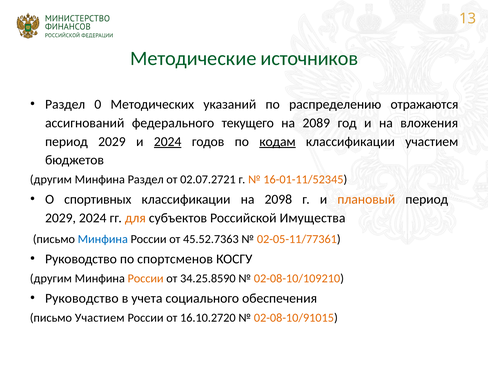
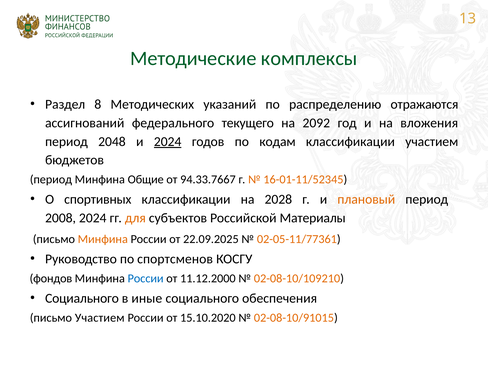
источников: источников -> комплексы
0: 0 -> 8
2089: 2089 -> 2092
2029 at (112, 142): 2029 -> 2048
кодам underline: present -> none
другим at (51, 180): другим -> период
Минфина Раздел: Раздел -> Общие
02.07.2721: 02.07.2721 -> 94.33.7667
2098: 2098 -> 2028
2029 at (61, 218): 2029 -> 2008
Имущества: Имущества -> Материалы
Минфина at (103, 239) colour: blue -> orange
45.52.7363: 45.52.7363 -> 22.09.2025
другим at (51, 279): другим -> фондов
России at (146, 279) colour: orange -> blue
34.25.8590: 34.25.8590 -> 11.12.2000
Руководство at (82, 298): Руководство -> Социального
учета: учета -> иные
16.10.2720: 16.10.2720 -> 15.10.2020
